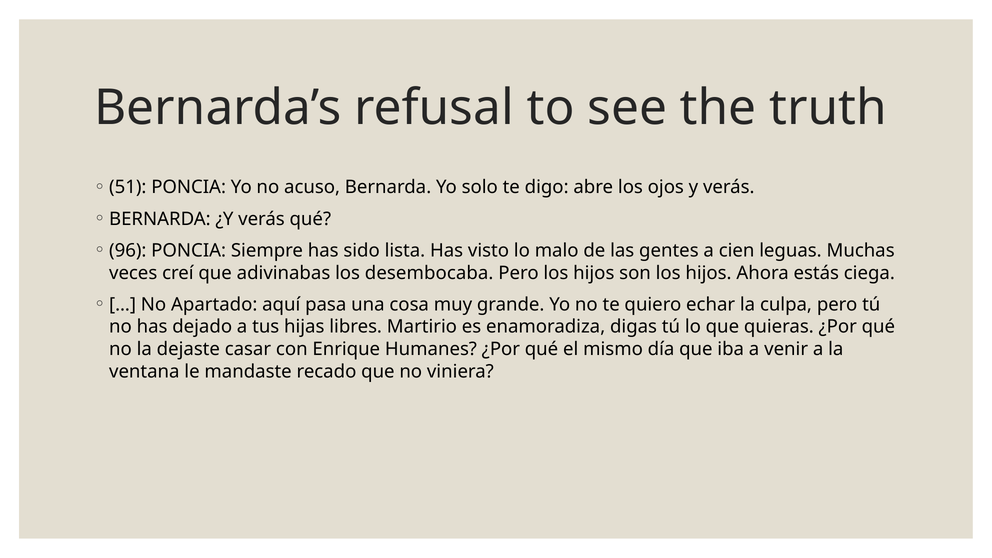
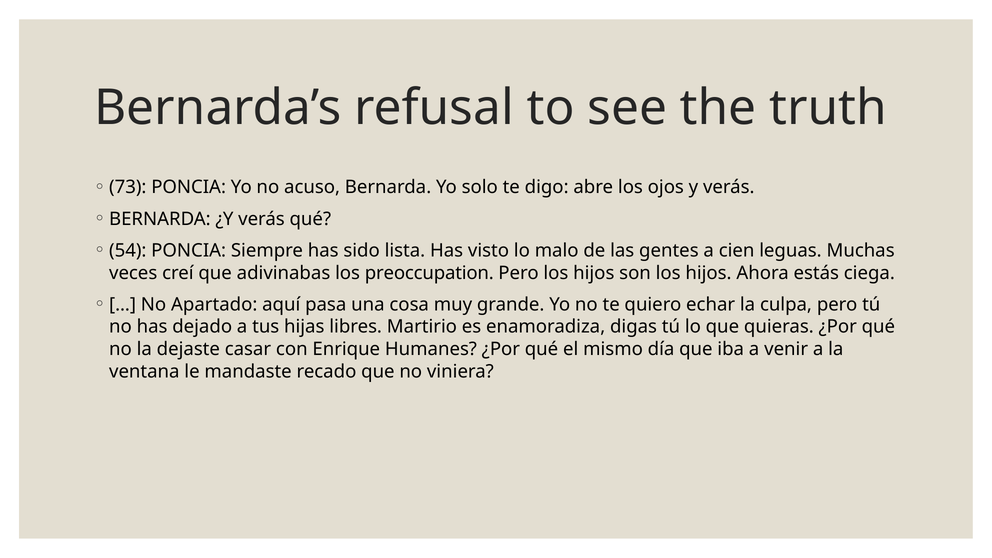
51: 51 -> 73
96: 96 -> 54
desembocaba: desembocaba -> preoccupation
